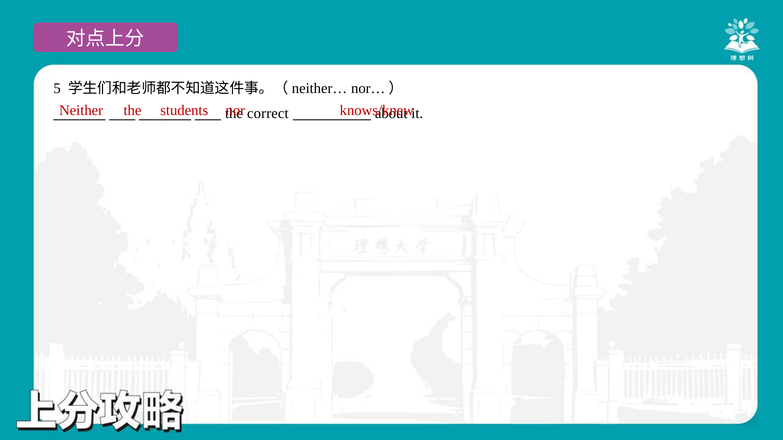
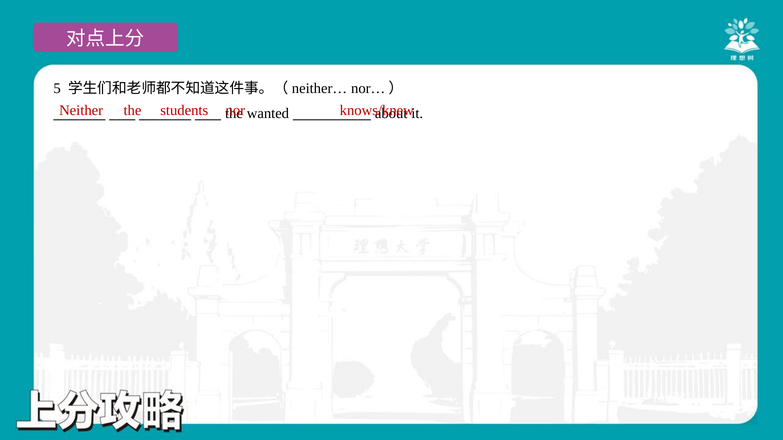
correct: correct -> wanted
